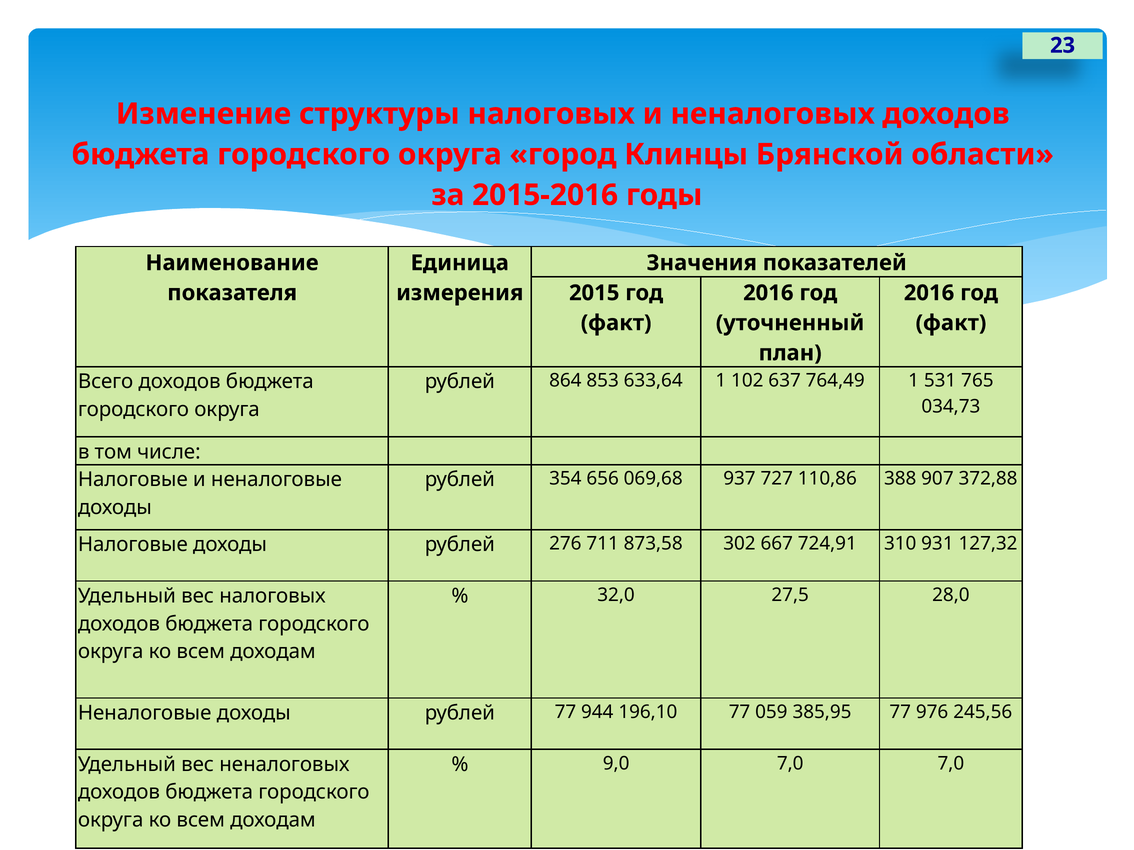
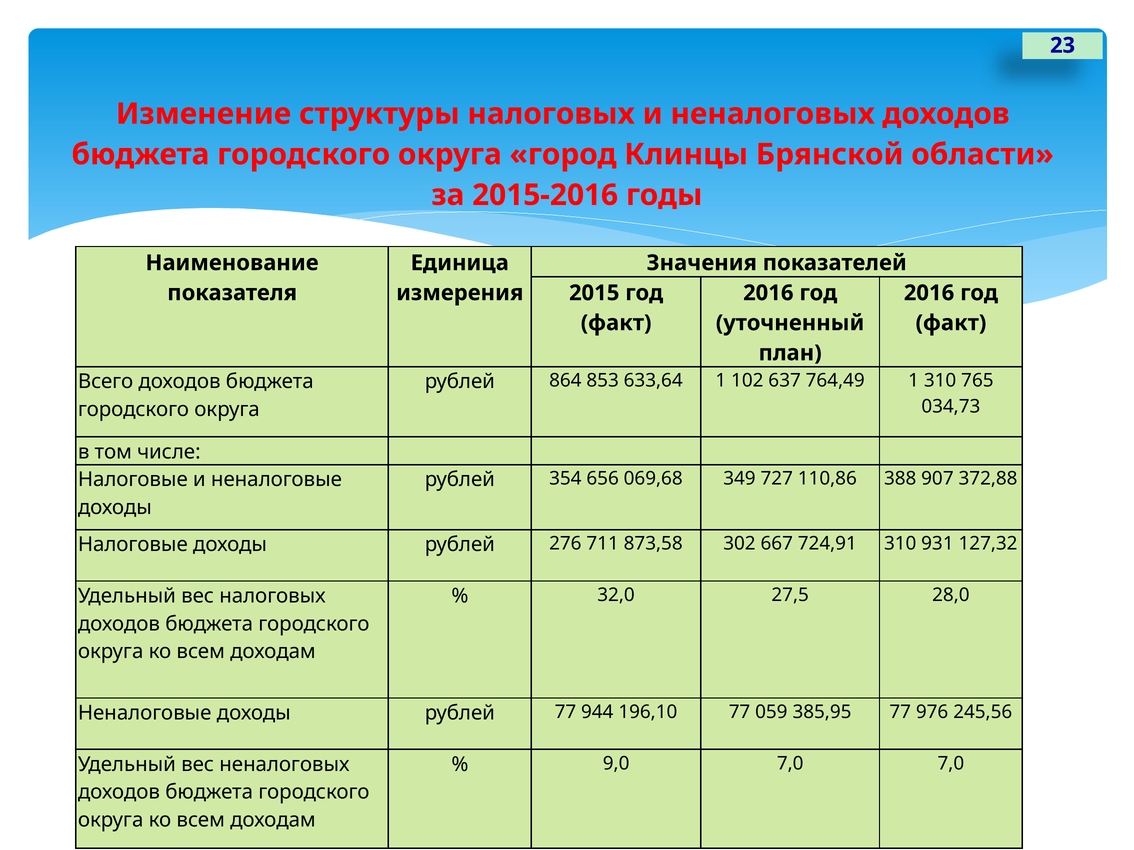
1 531: 531 -> 310
937: 937 -> 349
